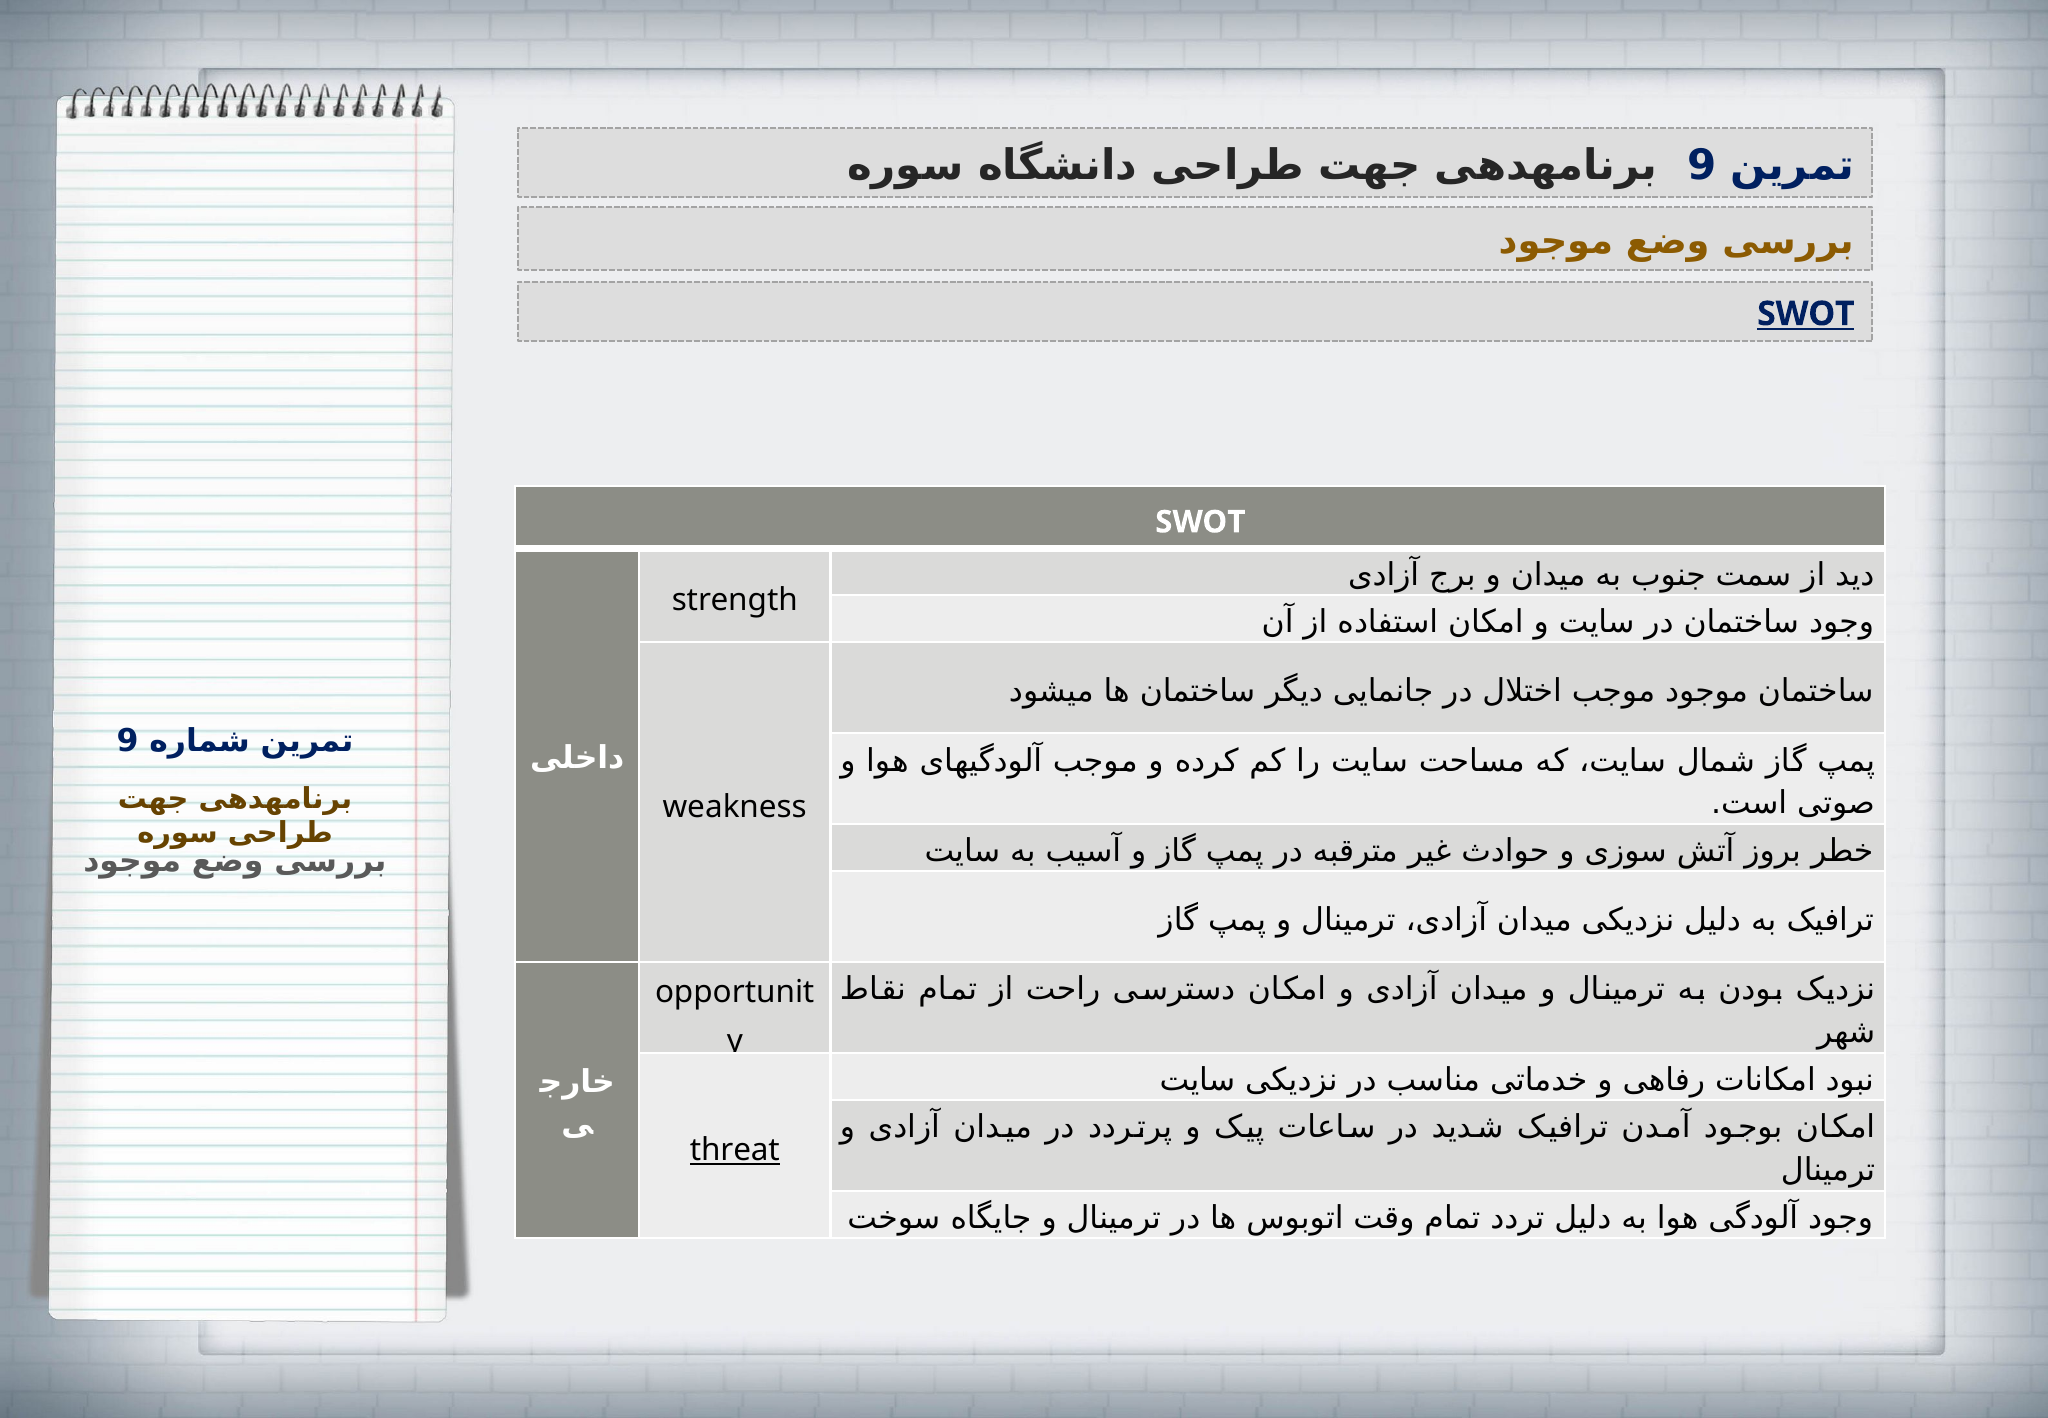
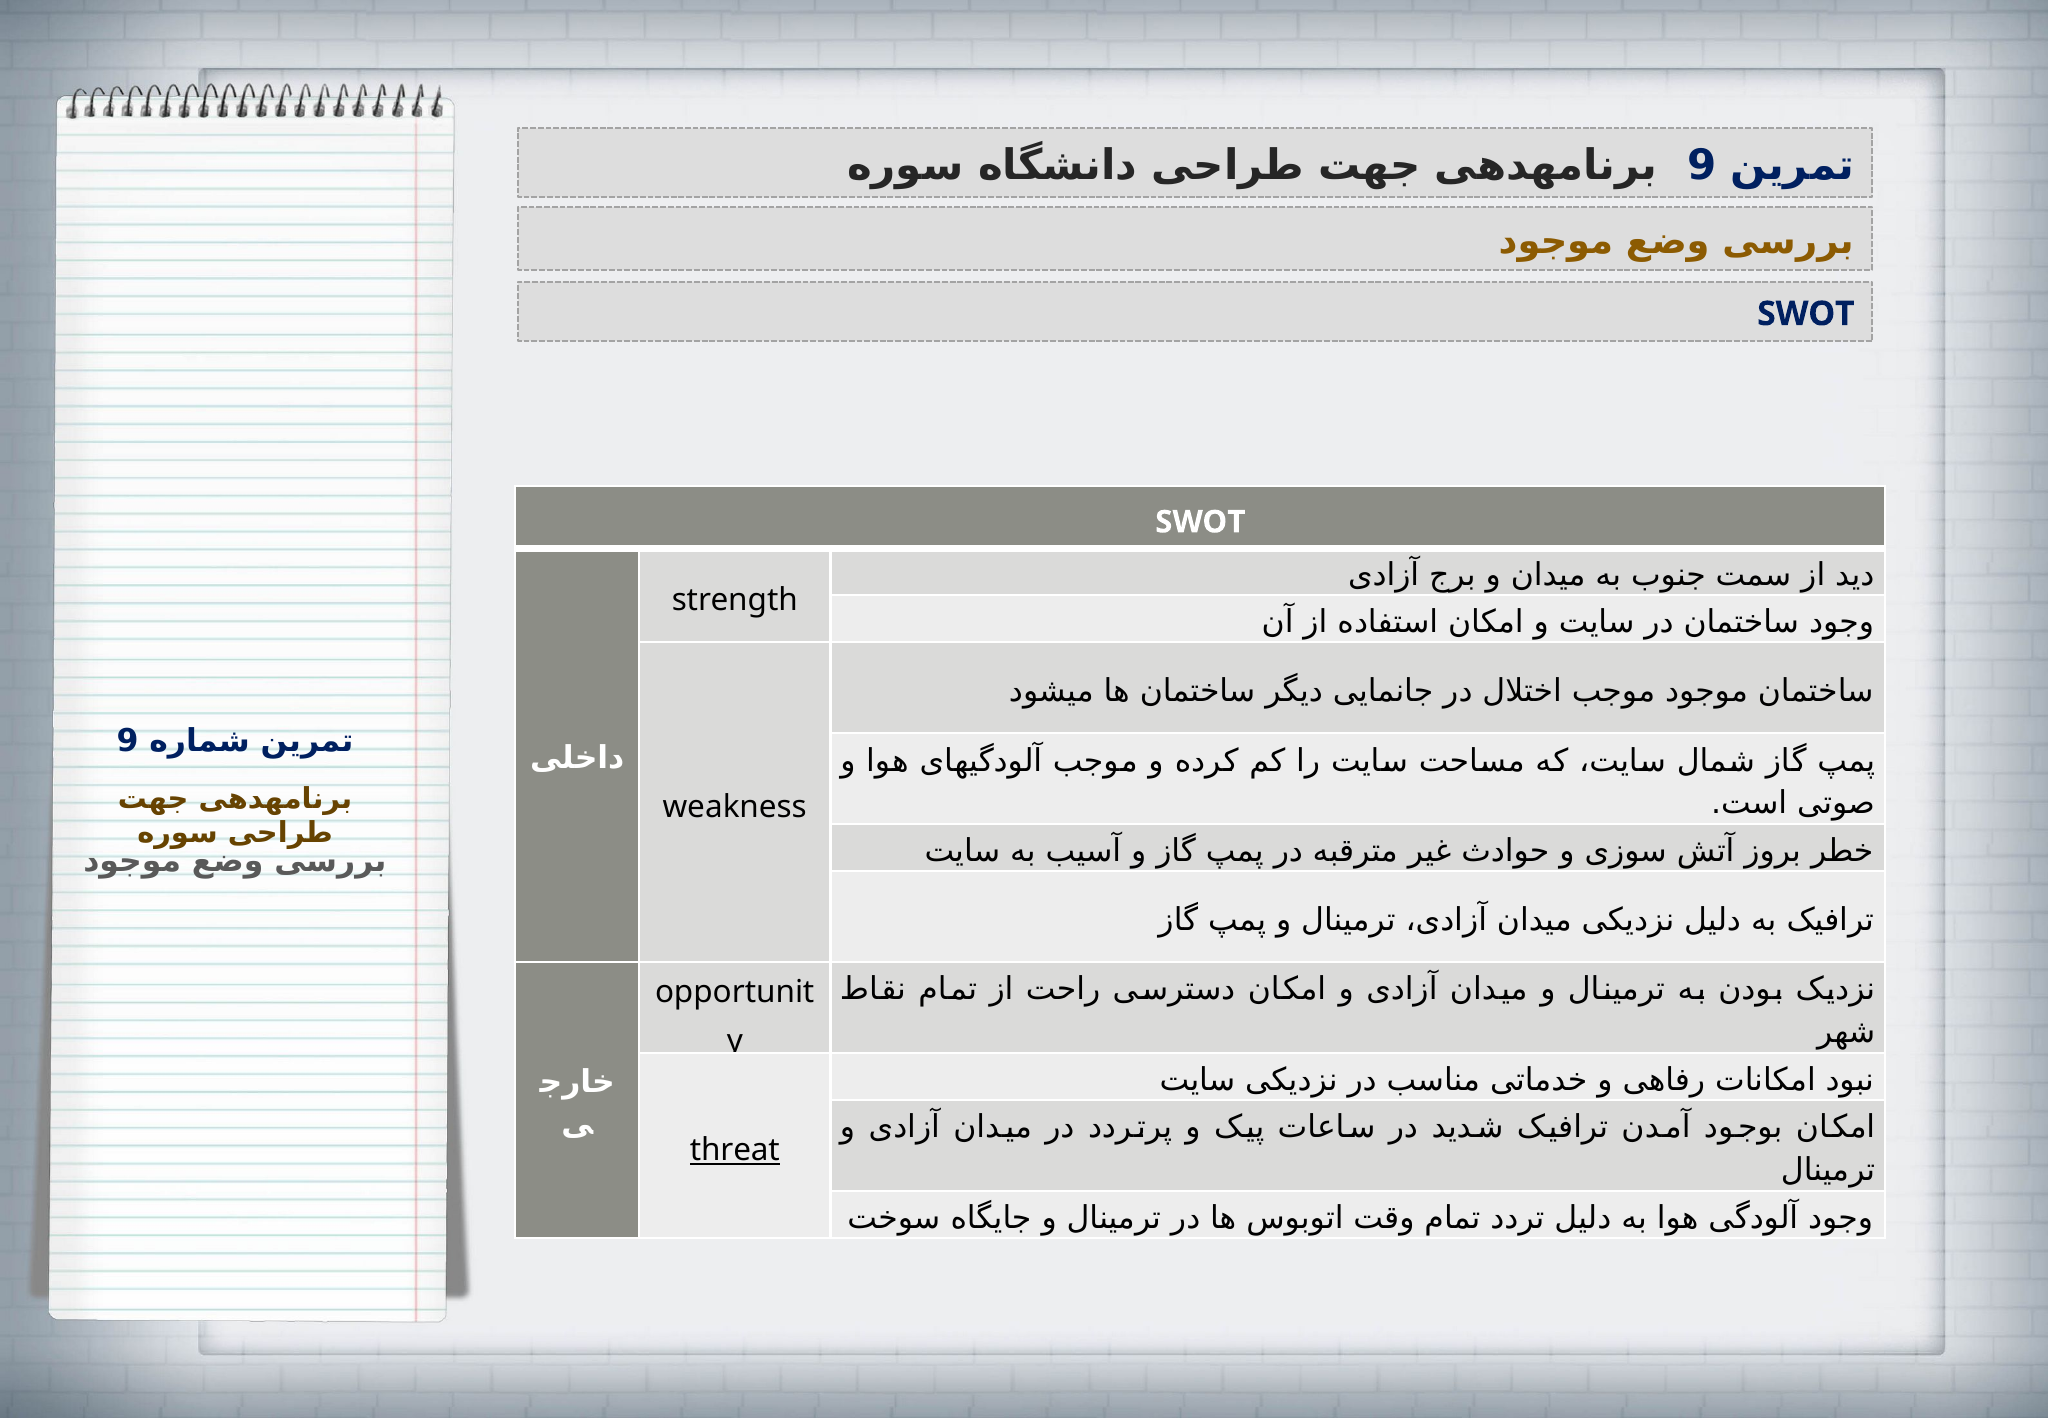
SWOT at (1806, 314) underline: present -> none
